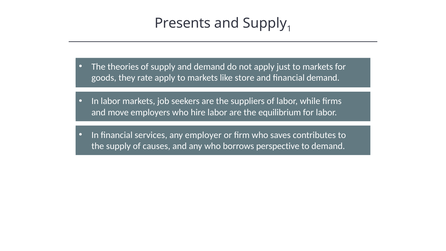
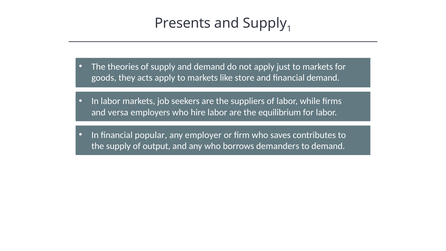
rate: rate -> acts
move: move -> versa
services: services -> popular
causes: causes -> output
perspective: perspective -> demanders
